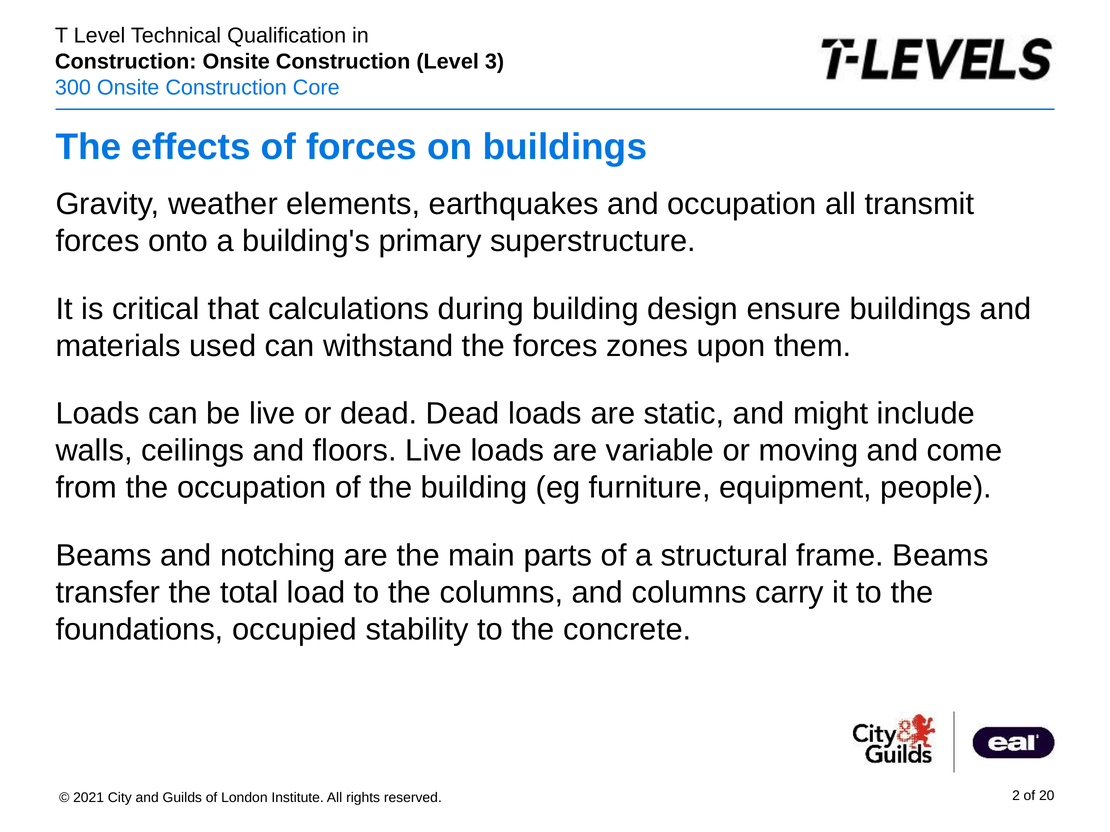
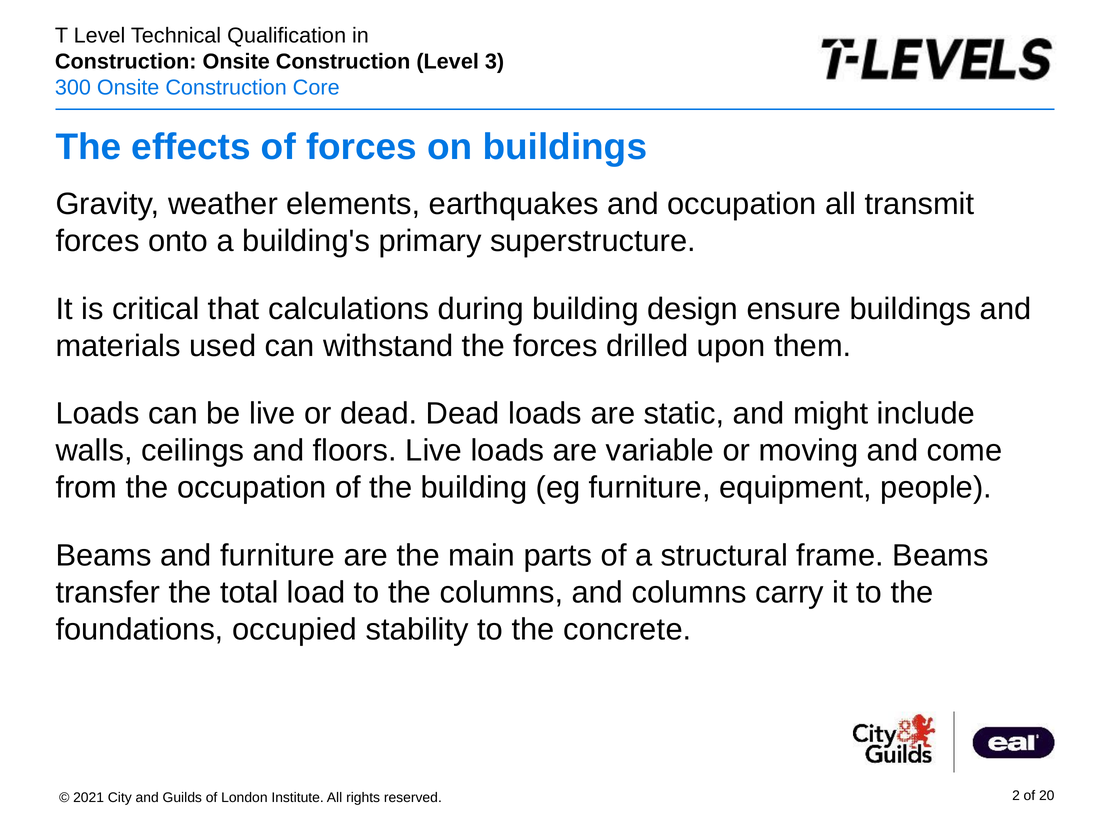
zones: zones -> drilled
and notching: notching -> furniture
